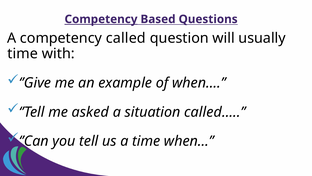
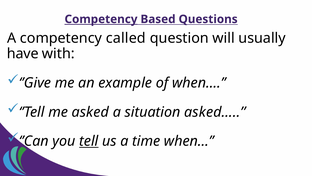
time at (23, 54): time -> have
called…: called… -> asked…
tell underline: none -> present
